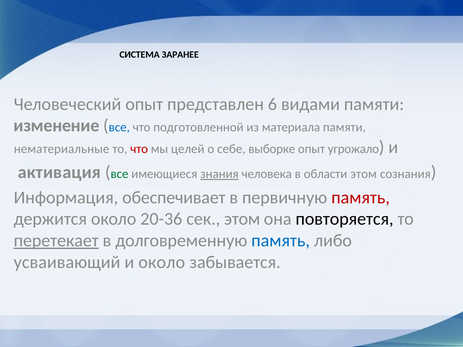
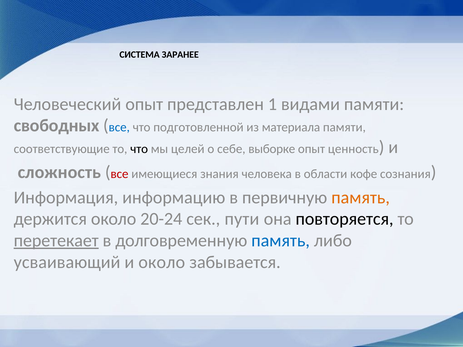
6: 6 -> 1
изменение: изменение -> свободных
нематериальные: нематериальные -> соответствующие
что at (139, 149) colour: red -> black
угрожало: угрожало -> ценность
активация: активация -> сложность
все at (119, 174) colour: green -> red
знания underline: present -> none
области этом: этом -> кофе
обеспечивает: обеспечивает -> информацию
память at (361, 198) colour: red -> orange
20-36: 20-36 -> 20-24
сек этом: этом -> пути
